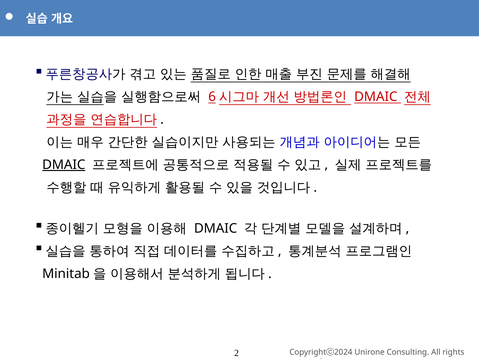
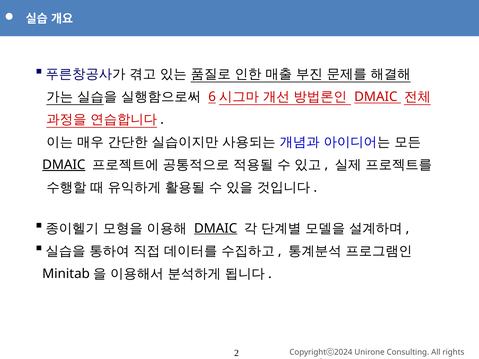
DMAIC at (216, 229) underline: none -> present
